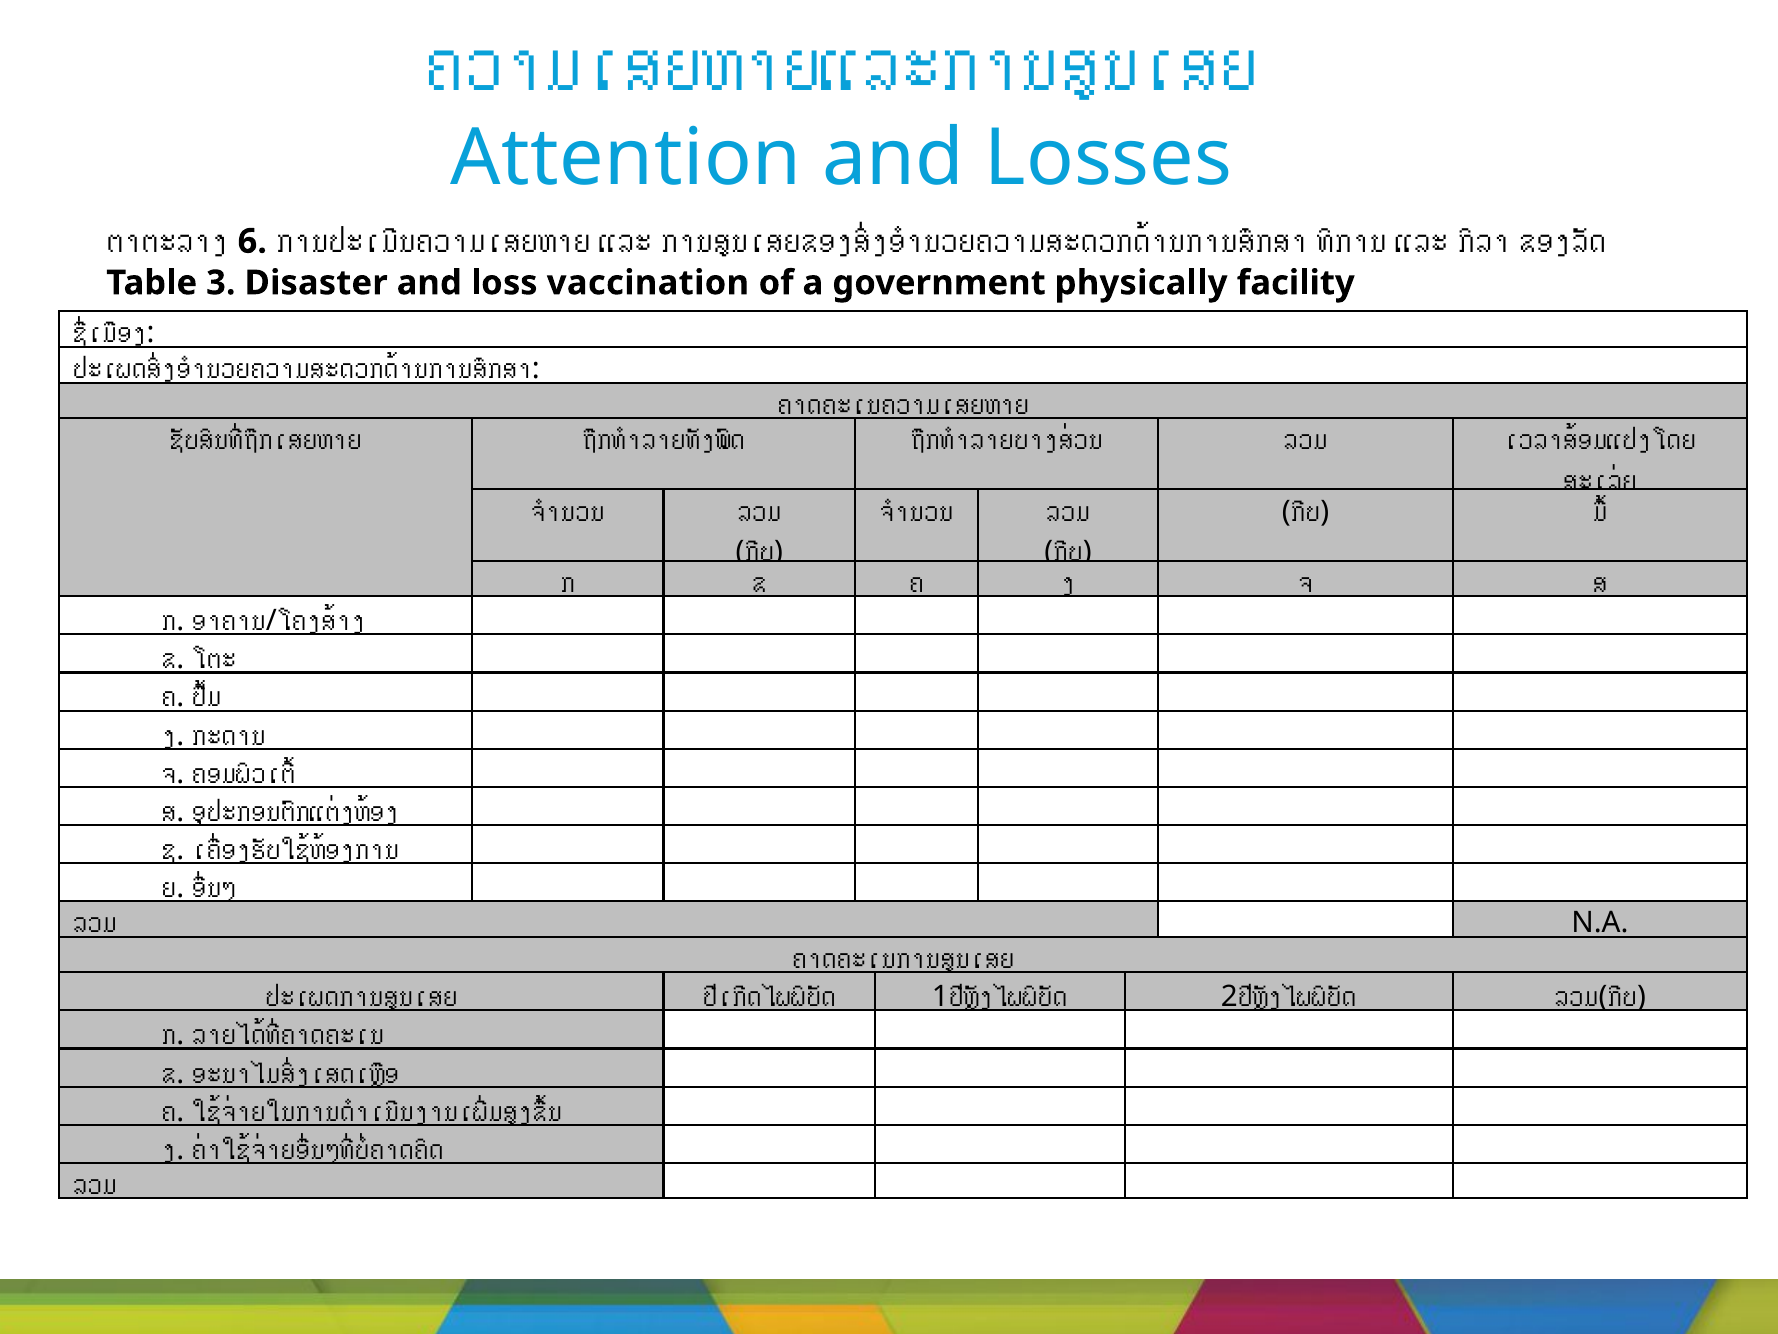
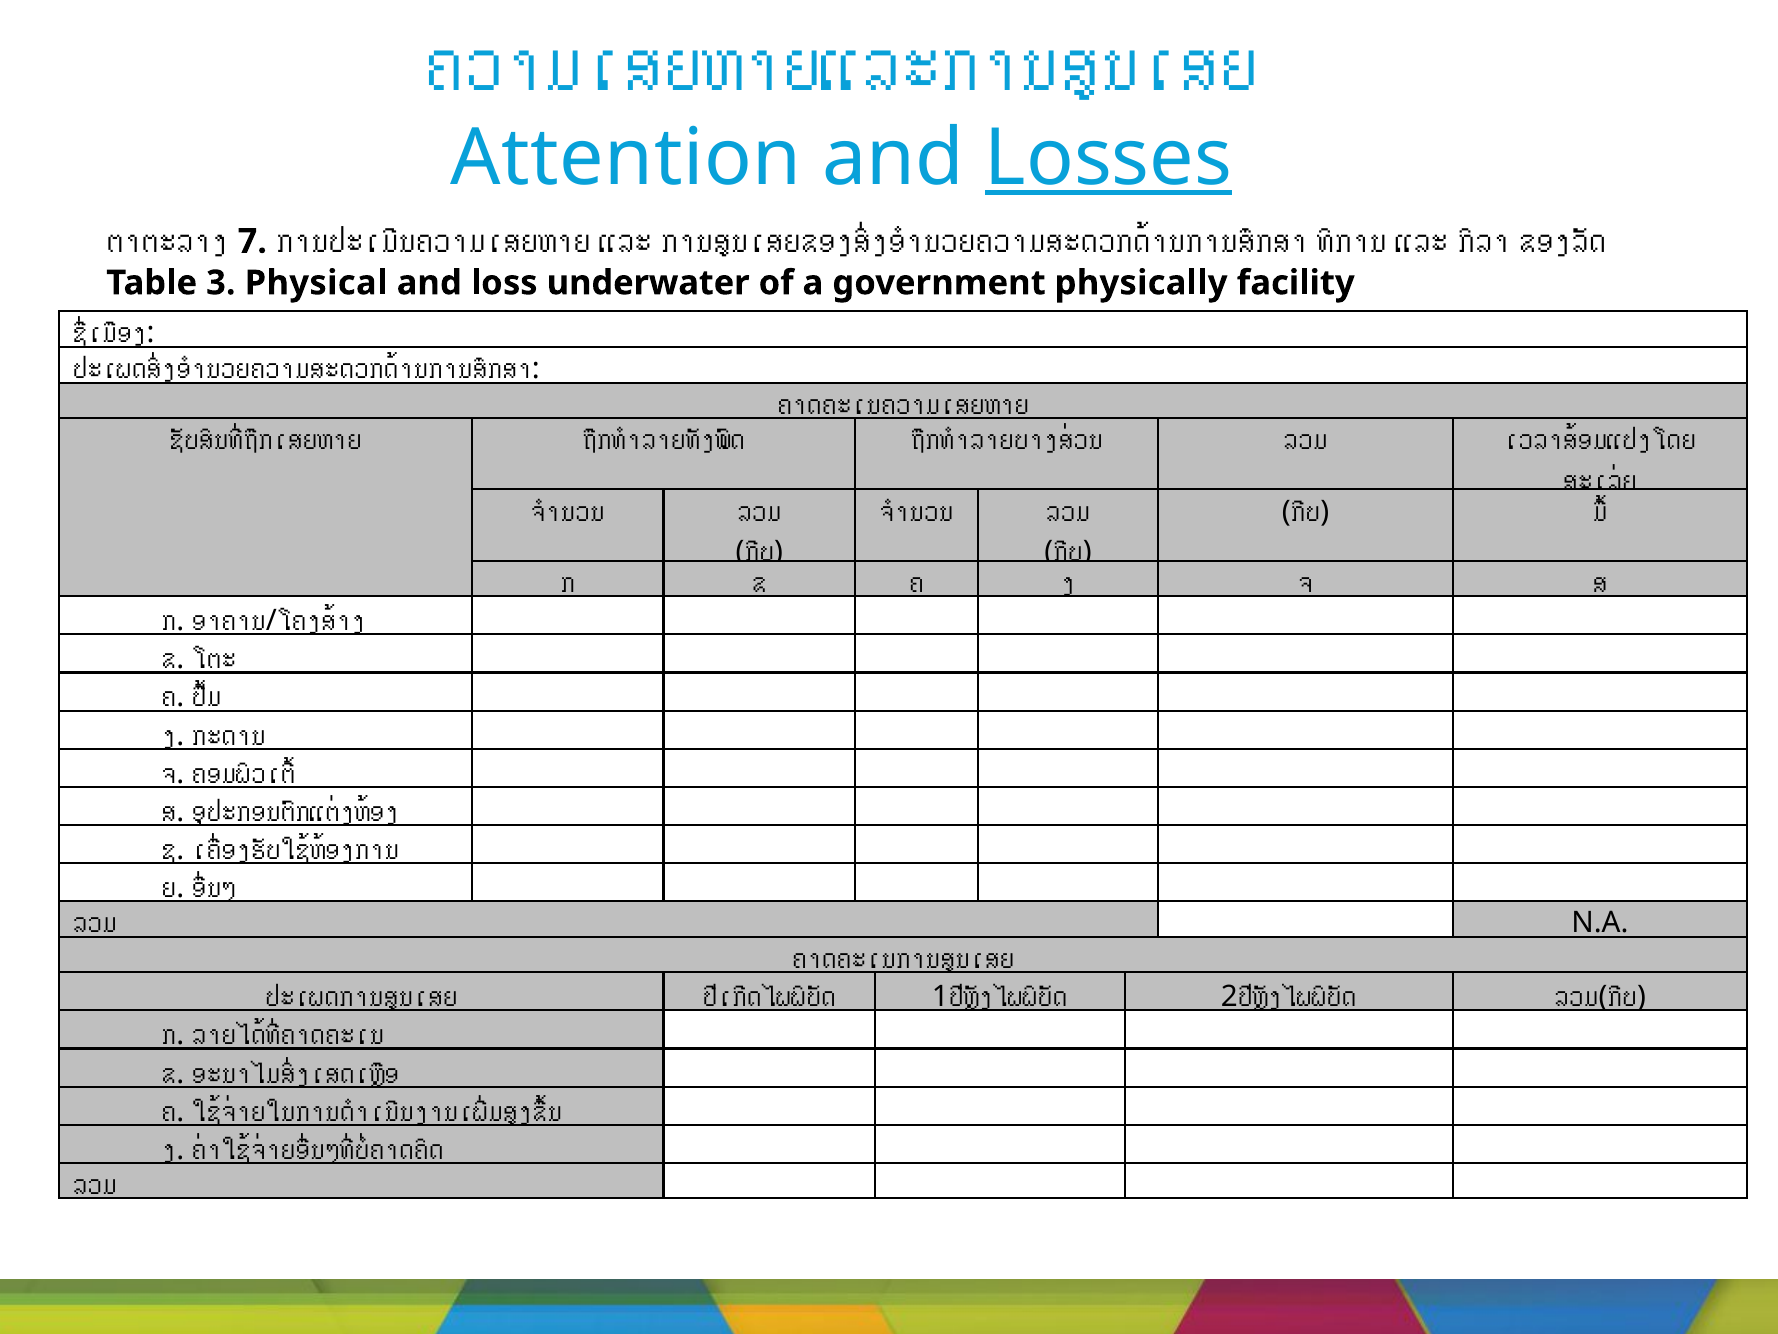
Losses underline: none -> present
6: 6 -> 7
Disaster: Disaster -> Physical
vaccination: vaccination -> underwater
